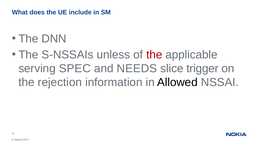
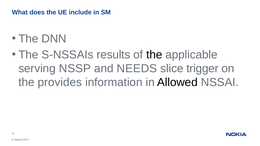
unless: unless -> results
the at (154, 55) colour: red -> black
SPEC: SPEC -> NSSP
rejection: rejection -> provides
